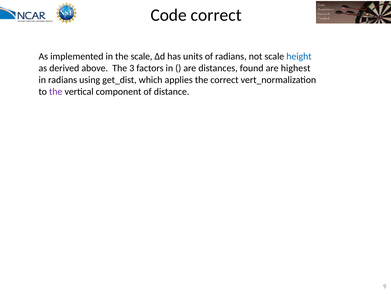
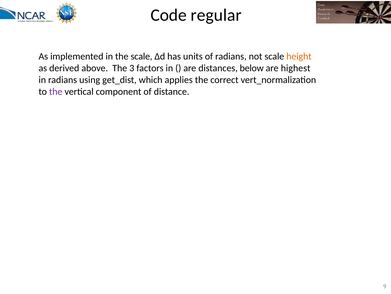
Code correct: correct -> regular
height colour: blue -> orange
found: found -> below
